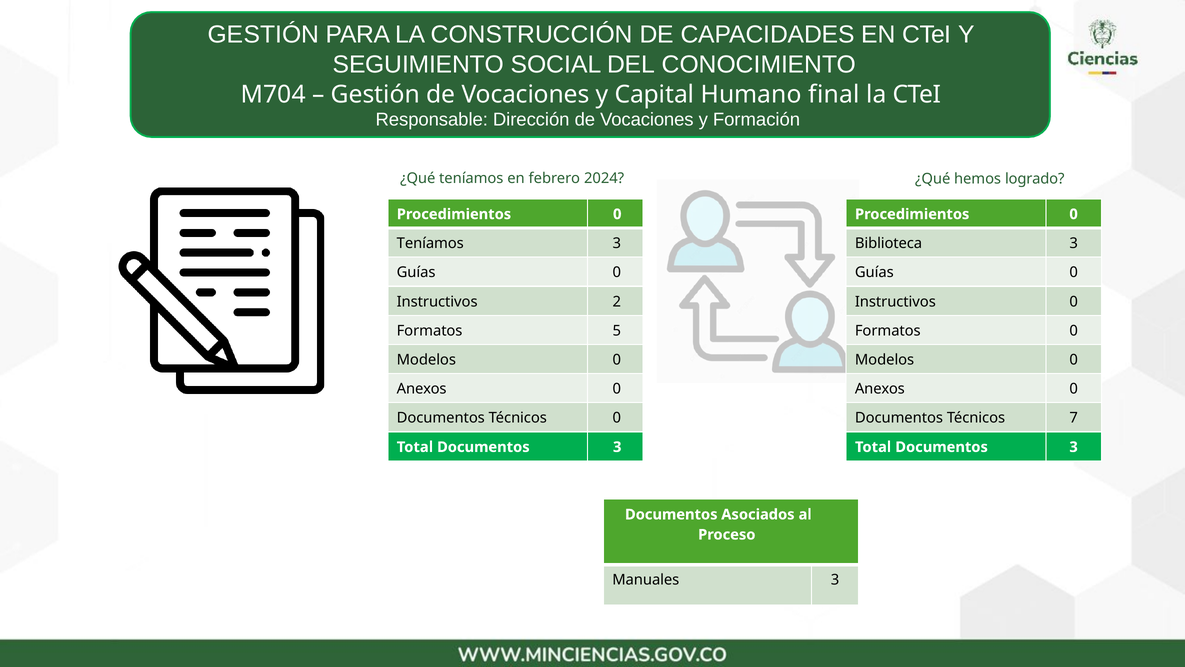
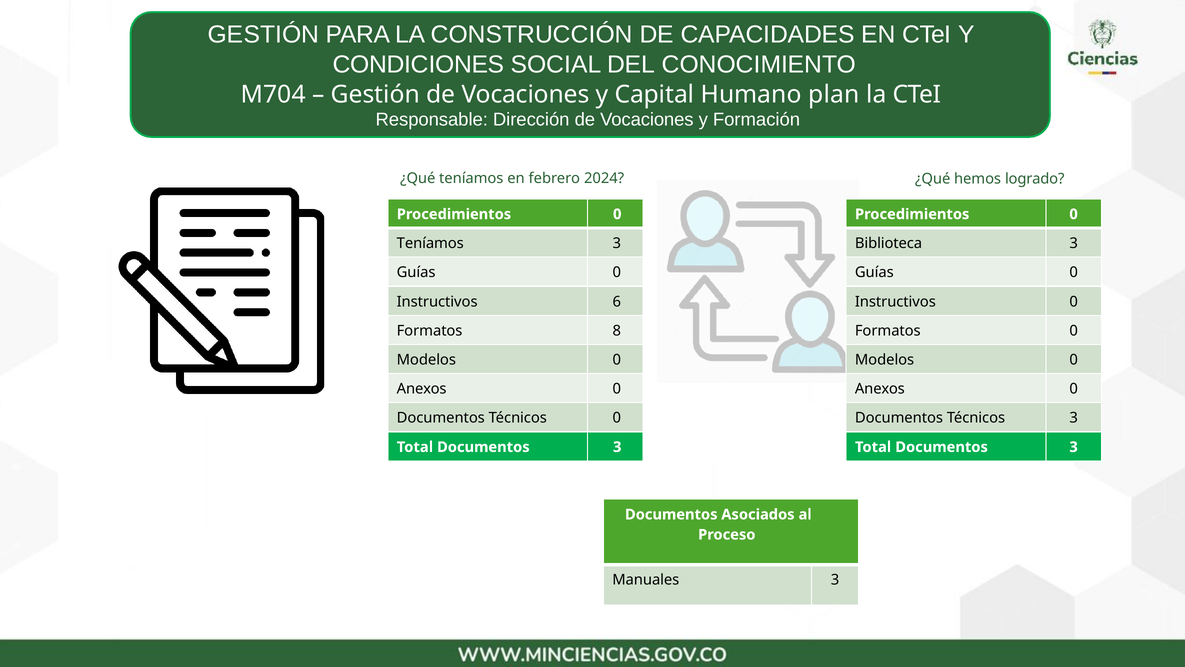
SEGUIMIENTO: SEGUIMIENTO -> CONDICIONES
final: final -> plan
2: 2 -> 6
5: 5 -> 8
Técnicos 7: 7 -> 3
